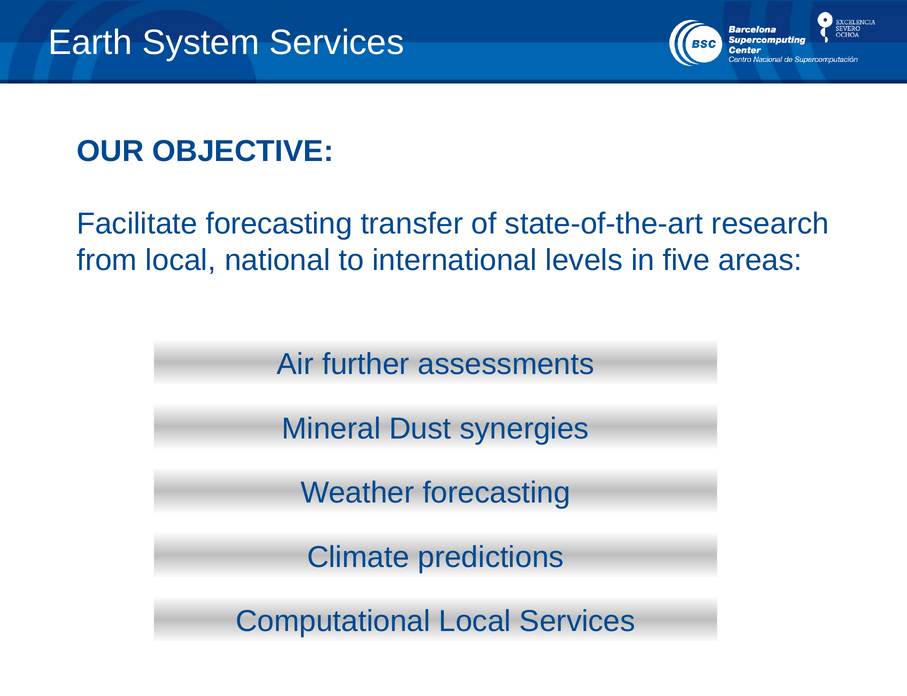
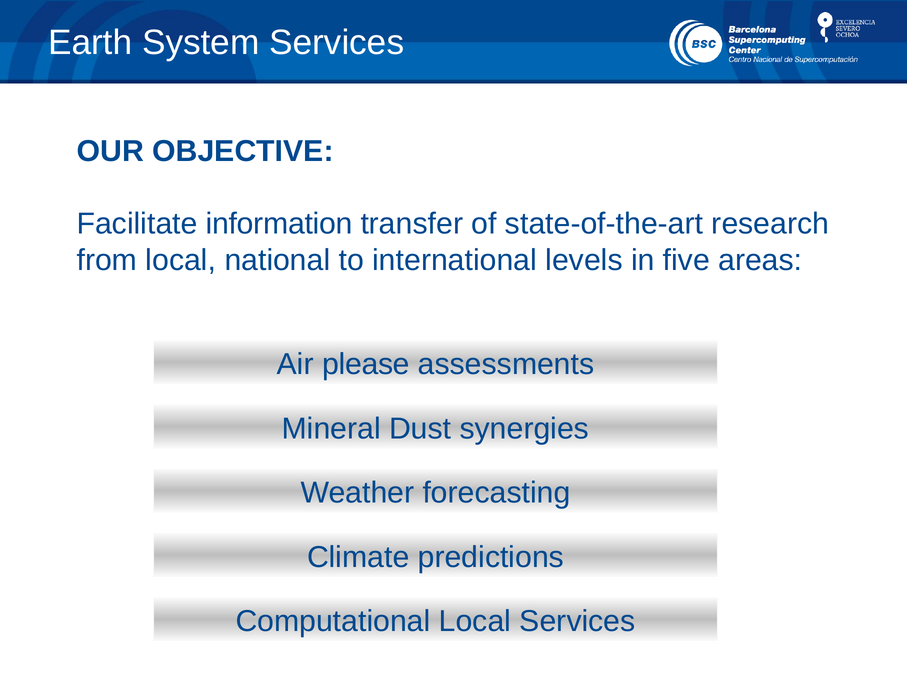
Facilitate forecasting: forecasting -> information
further: further -> please
